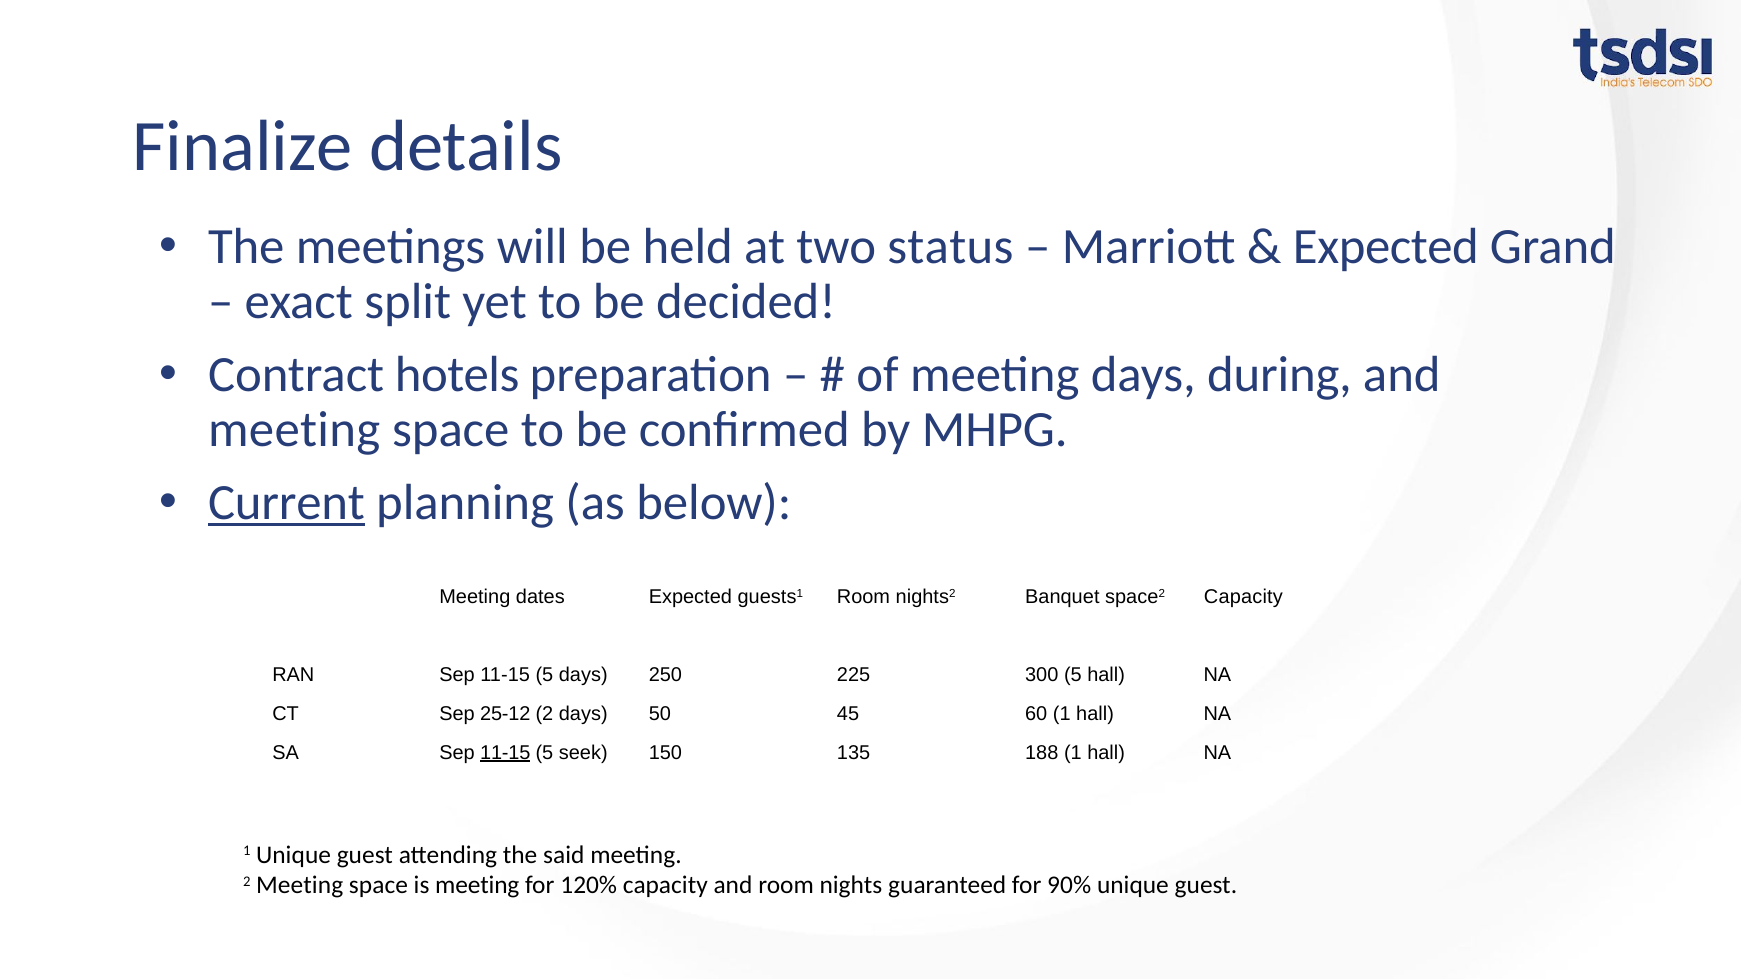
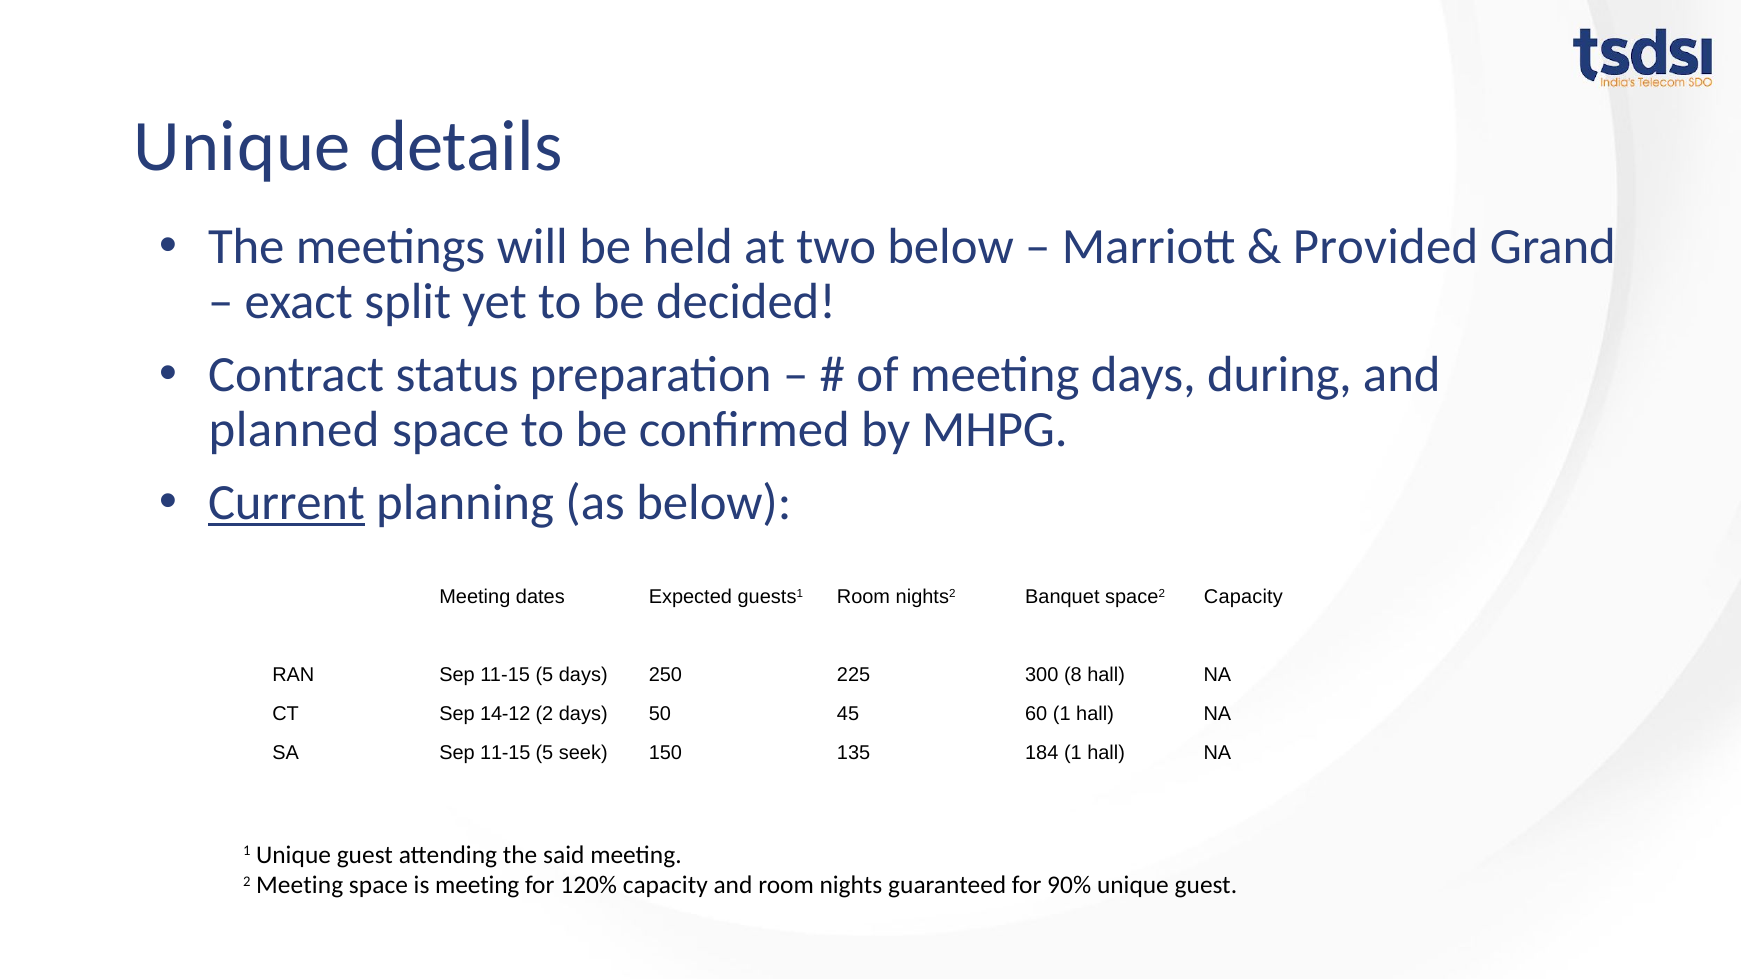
Finalize at (243, 146): Finalize -> Unique
two status: status -> below
Expected at (1386, 247): Expected -> Provided
hotels: hotels -> status
meeting at (294, 430): meeting -> planned
300 5: 5 -> 8
25-12: 25-12 -> 14-12
11-15 at (505, 753) underline: present -> none
188: 188 -> 184
